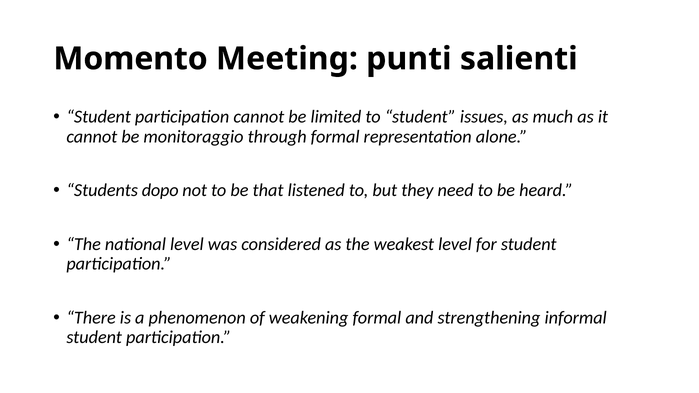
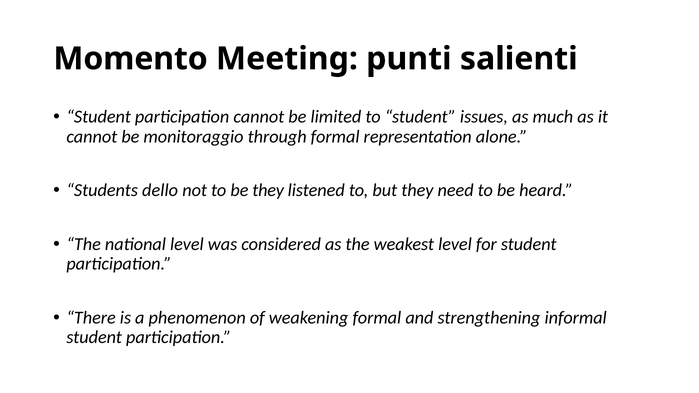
dopo: dopo -> dello
be that: that -> they
